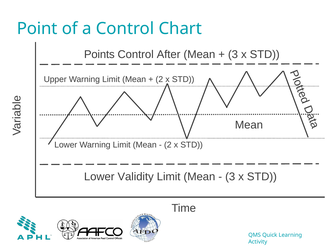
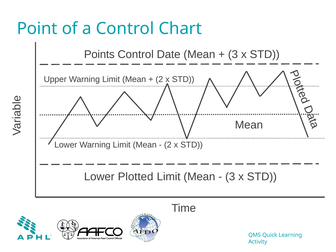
After: After -> Date
Validity: Validity -> Plotted
